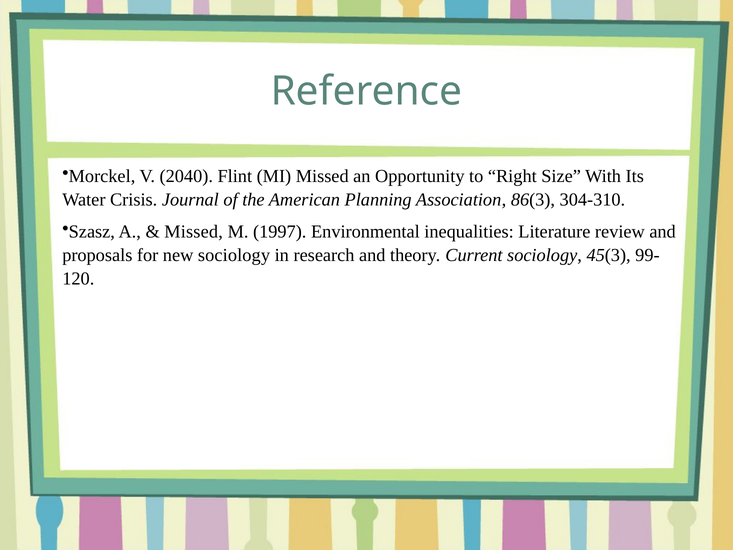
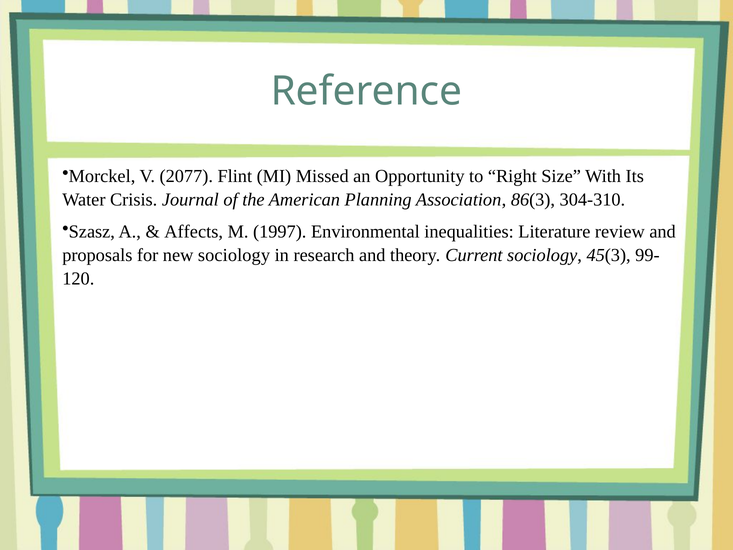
2040: 2040 -> 2077
Missed at (194, 231): Missed -> Affects
